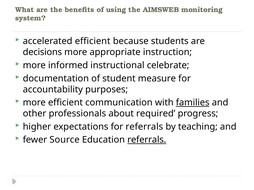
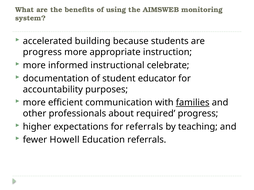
accelerated efficient: efficient -> building
decisions at (42, 52): decisions -> progress
measure: measure -> educator
Source: Source -> Howell
referrals at (147, 140) underline: present -> none
